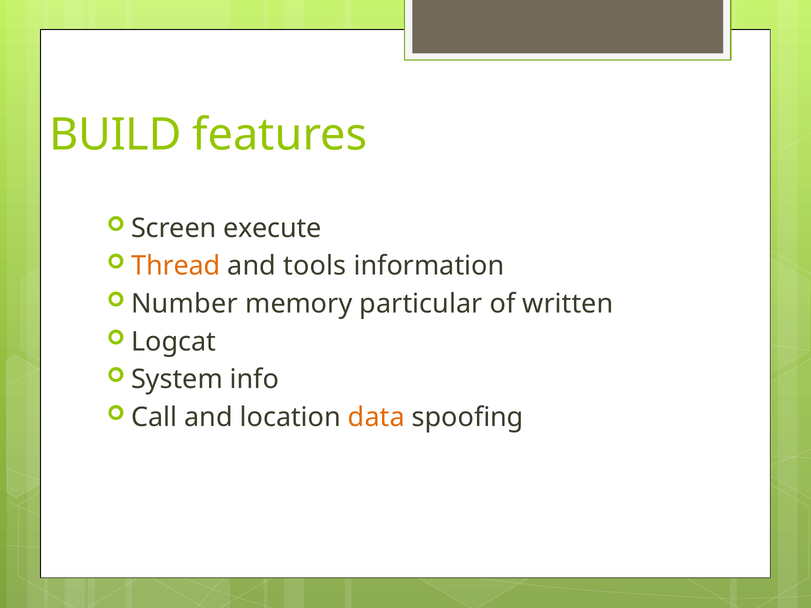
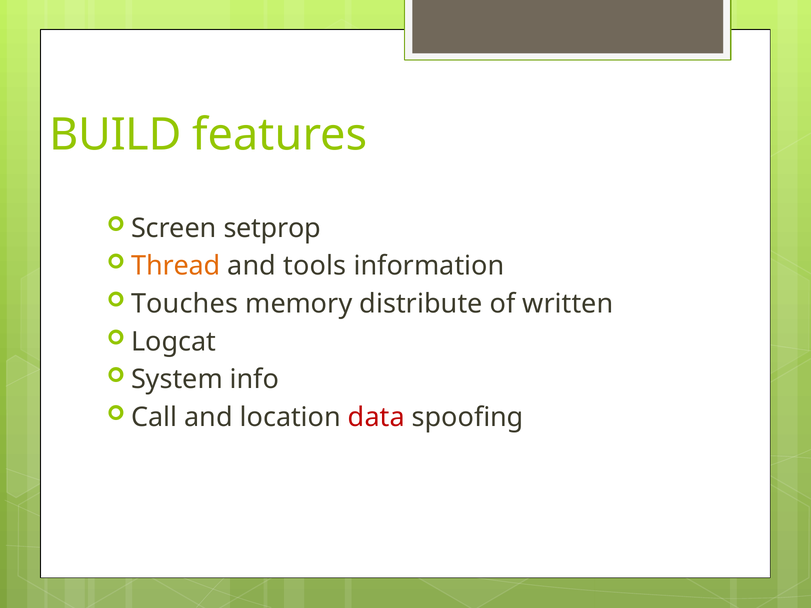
execute: execute -> setprop
Number: Number -> Touches
particular: particular -> distribute
data colour: orange -> red
